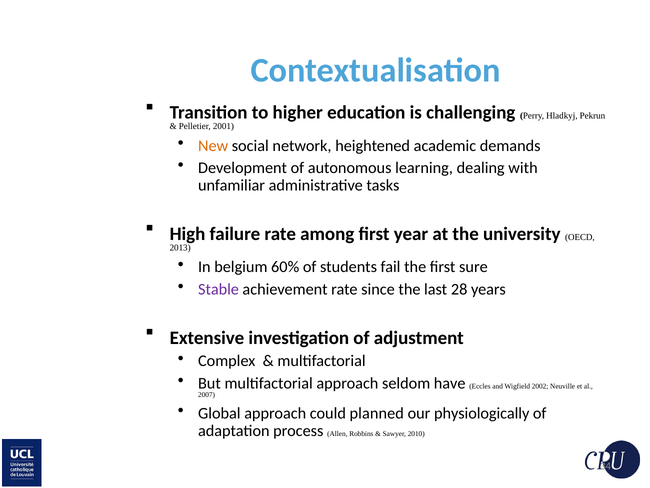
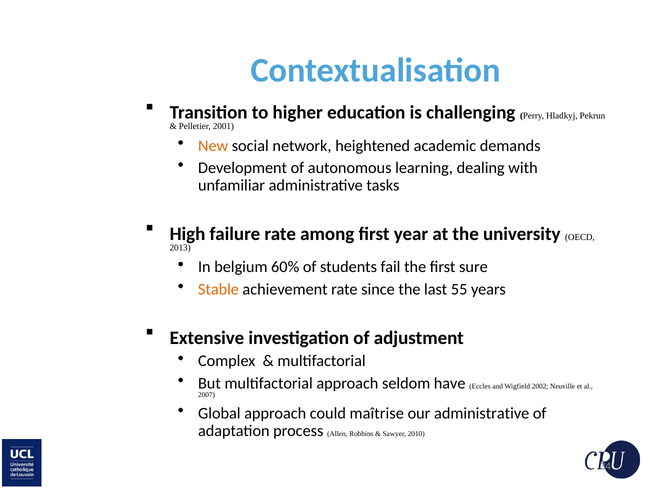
Stable colour: purple -> orange
28: 28 -> 55
planned: planned -> maîtrise
our physiologically: physiologically -> administrative
